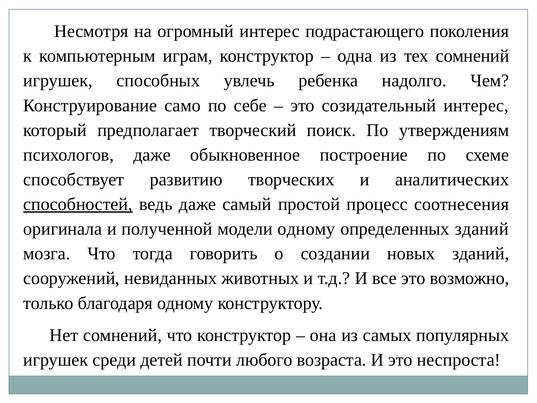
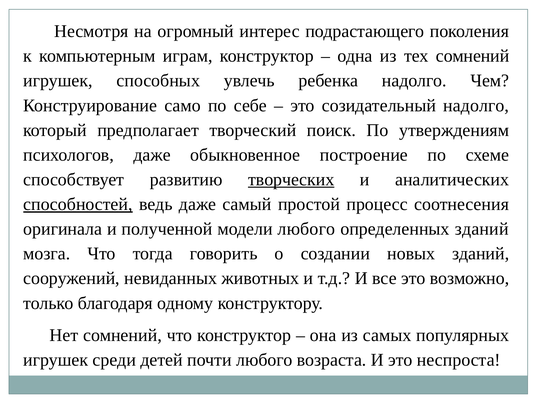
созидательный интерес: интерес -> надолго
творческих underline: none -> present
модели одному: одному -> любого
